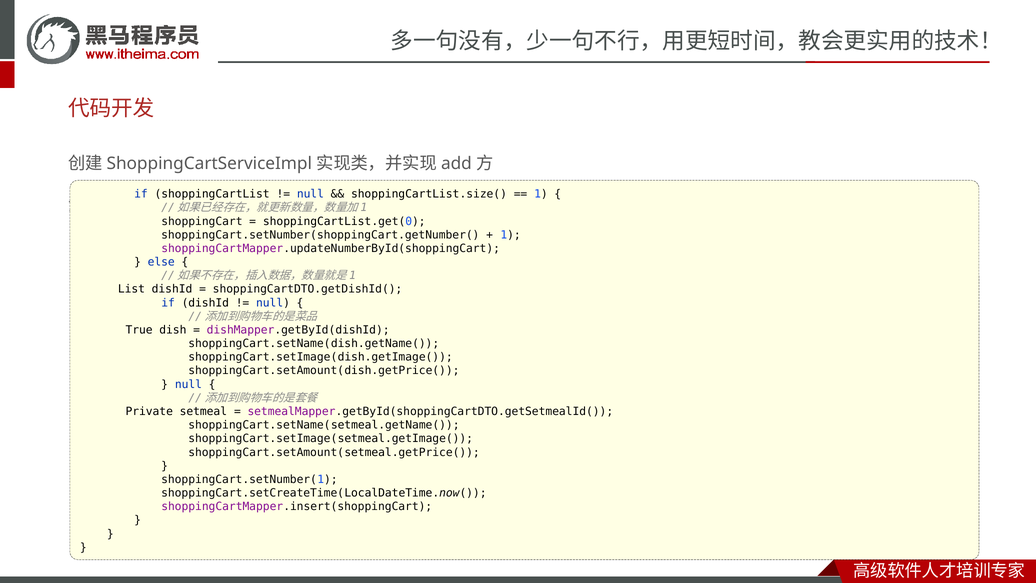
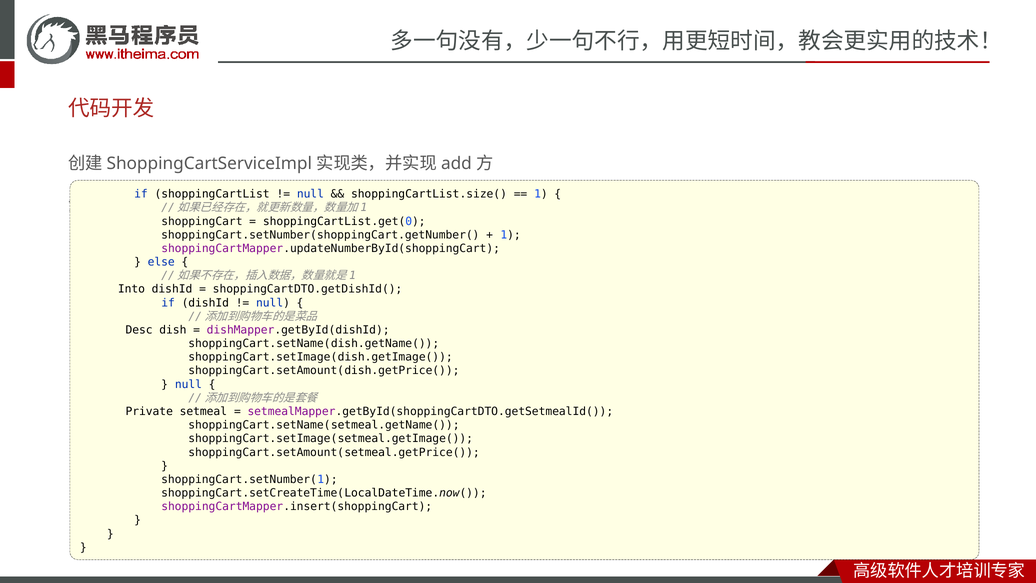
List: List -> Into
True: True -> Desc
